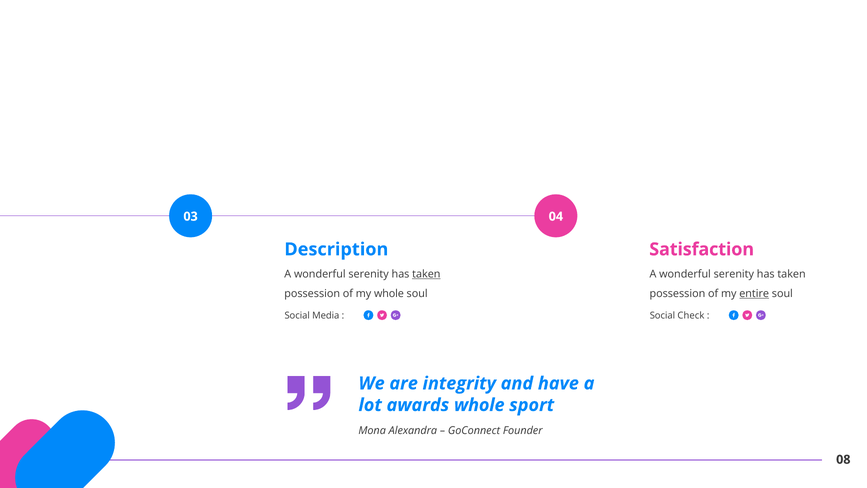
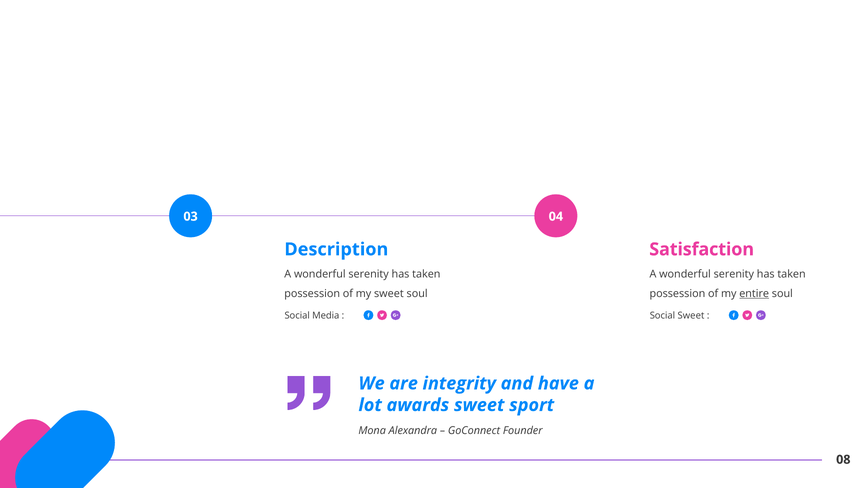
taken at (426, 274) underline: present -> none
my whole: whole -> sweet
Social Check: Check -> Sweet
awards whole: whole -> sweet
